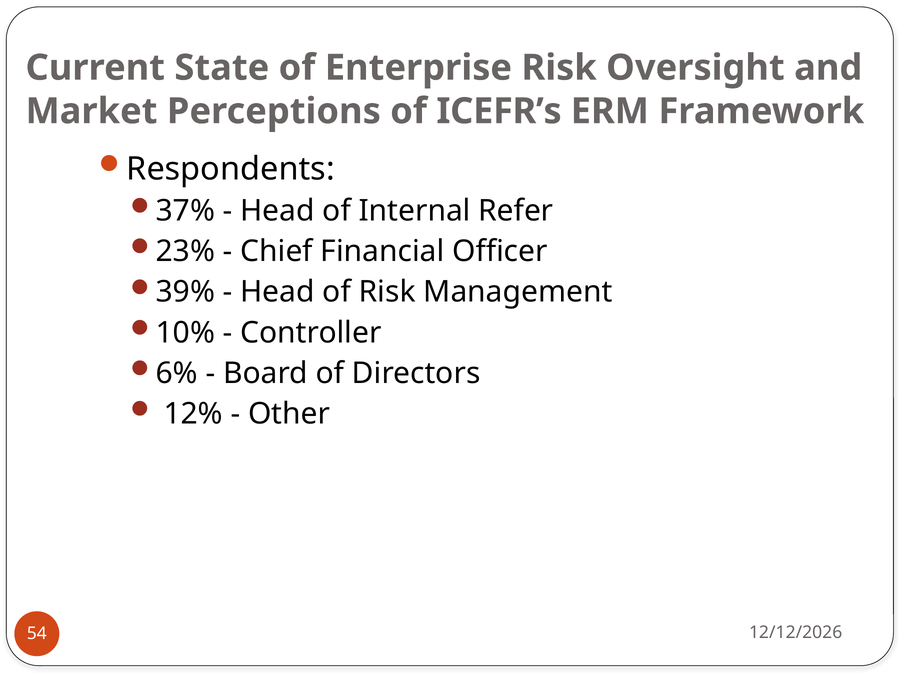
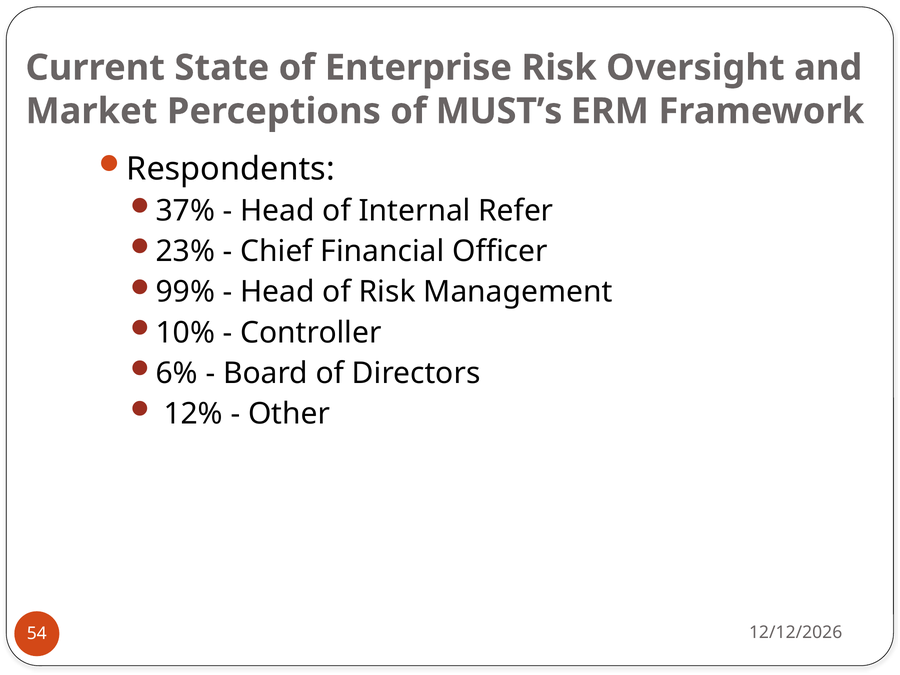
ICEFR’s: ICEFR’s -> MUST’s
39%: 39% -> 99%
